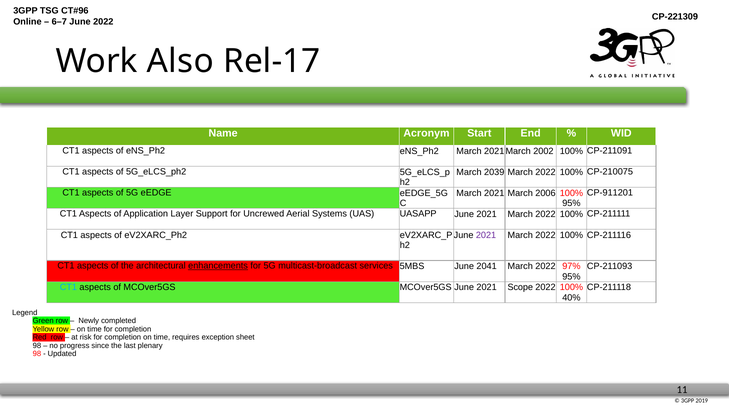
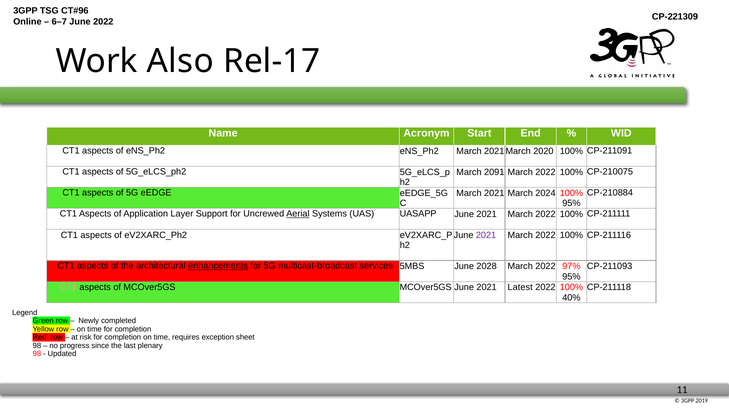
2002: 2002 -> 2020
2039: 2039 -> 2091
CP-911201: CP-911201 -> CP-210884
2006: 2006 -> 2024
Aerial underline: none -> present
2041: 2041 -> 2028
CT1 at (68, 287) colour: light blue -> pink
Scope: Scope -> Latest
